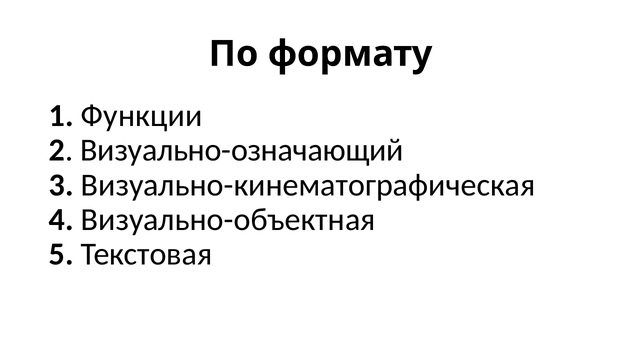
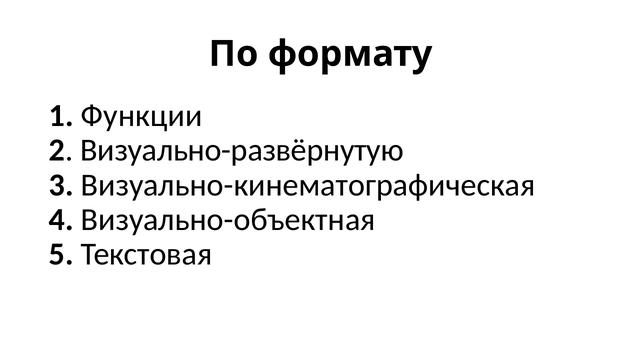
Визyaльнo-означающий: Визyaльнo-означающий -> Визyaльнo-развёрнутую
